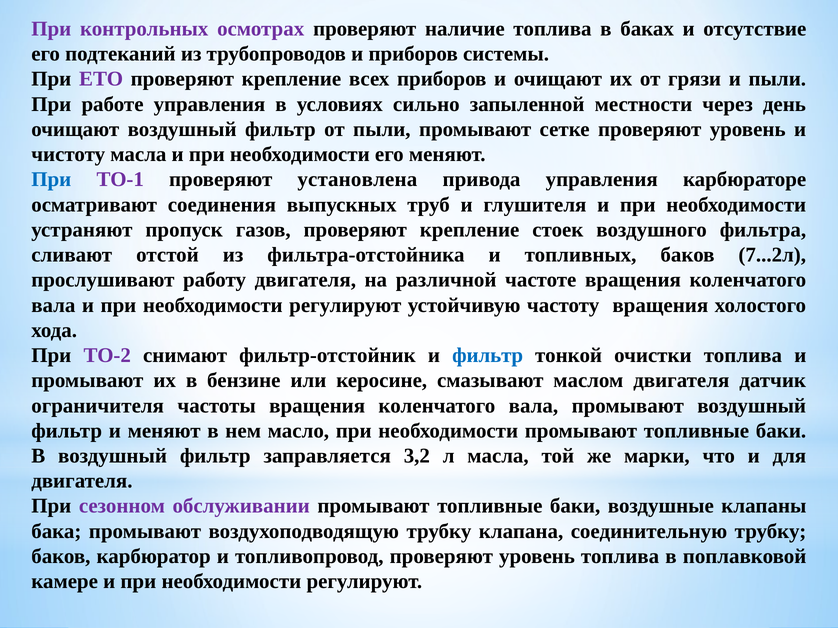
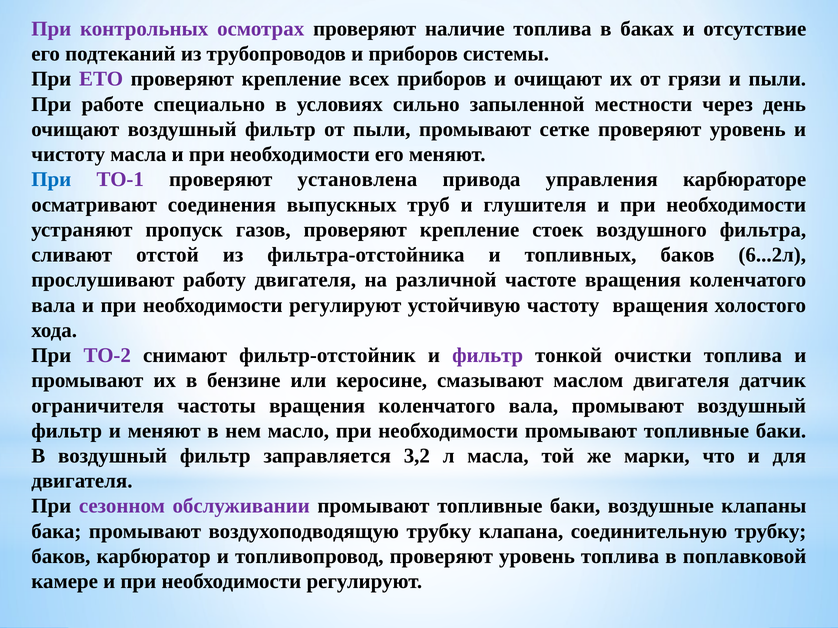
работе управления: управления -> специально
7...2л: 7...2л -> 6...2л
фильтр at (488, 356) colour: blue -> purple
